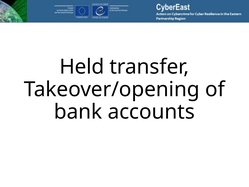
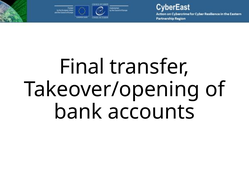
Held: Held -> Final
